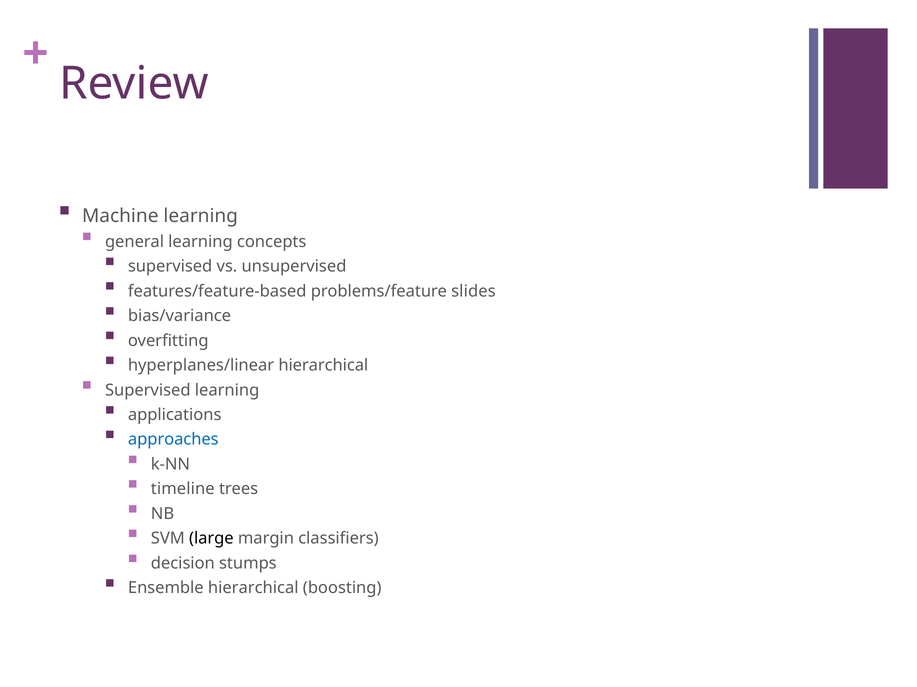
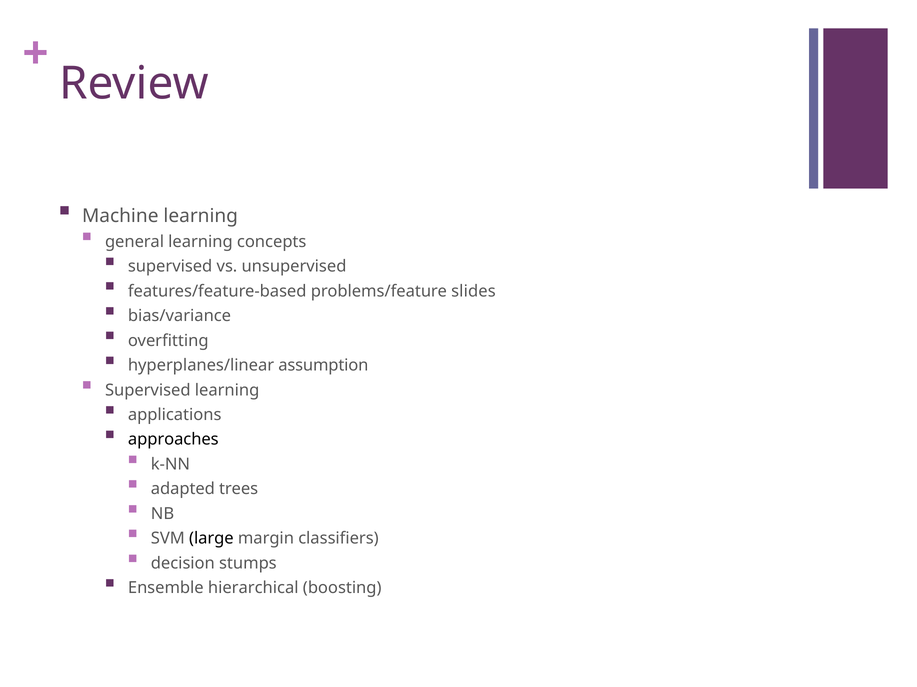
hyperplanes/linear hierarchical: hierarchical -> assumption
approaches colour: blue -> black
timeline: timeline -> adapted
